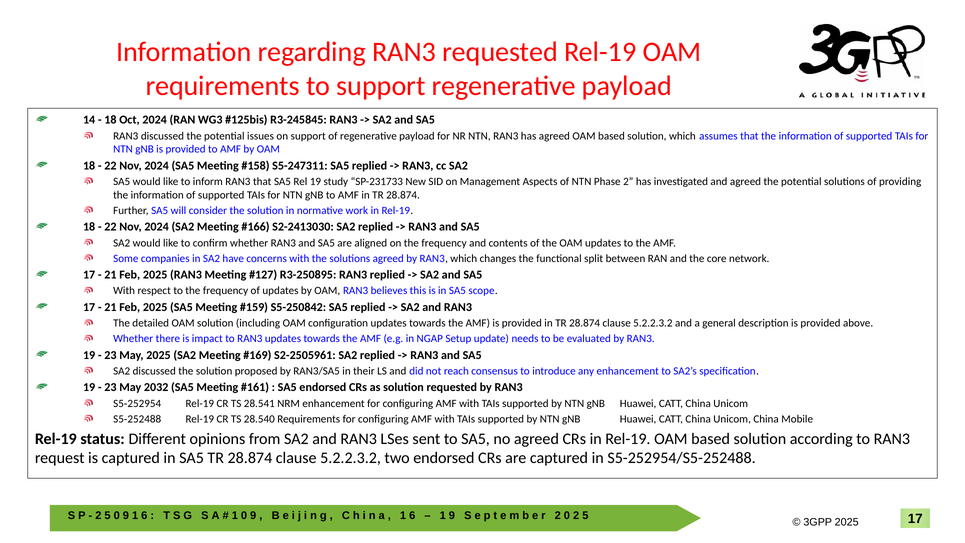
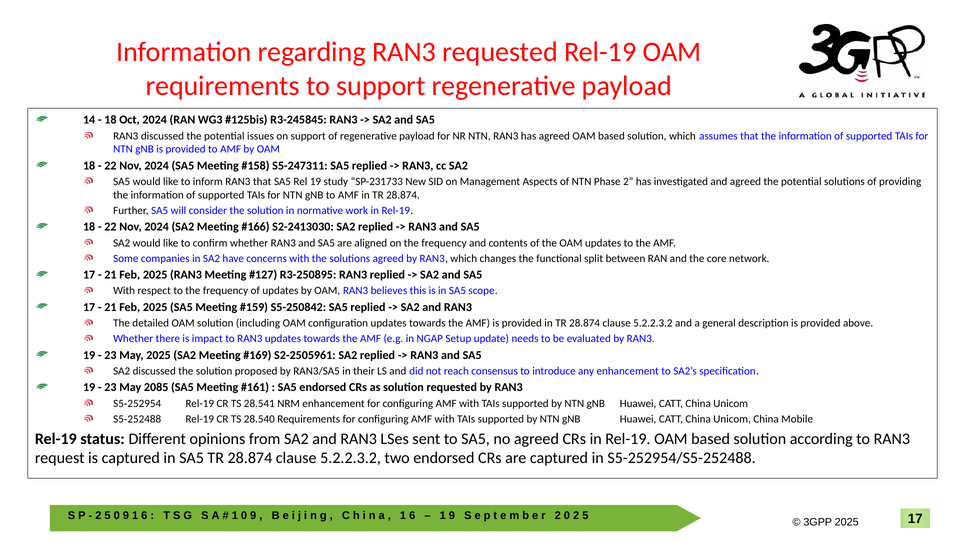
2032: 2032 -> 2085
